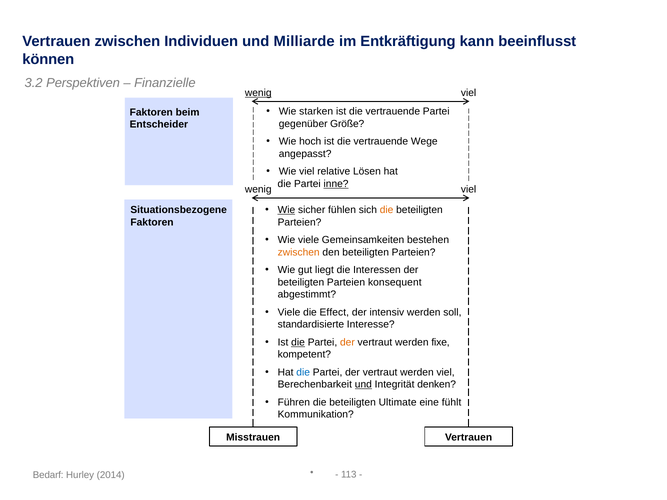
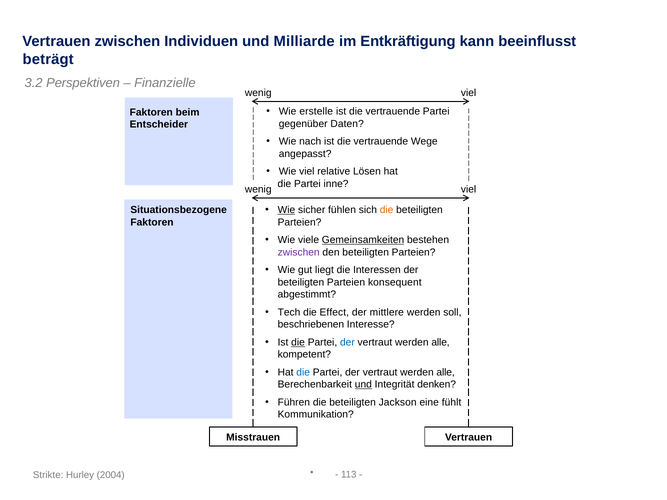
können: können -> beträgt
wenig at (258, 93) underline: present -> none
starken: starken -> erstelle
Größe: Größe -> Daten
hoch: hoch -> nach
inne underline: present -> none
Gemeinsamkeiten underline: none -> present
zwischen at (299, 252) colour: orange -> purple
Viele at (289, 312): Viele -> Tech
intensiv: intensiv -> mittlere
standardisierte: standardisierte -> beschriebenen
der at (347, 342) colour: orange -> blue
fixe at (441, 342): fixe -> alle
viel at (446, 372): viel -> alle
Ultimate: Ultimate -> Jackson
Bedarf: Bedarf -> Strikte
2014: 2014 -> 2004
